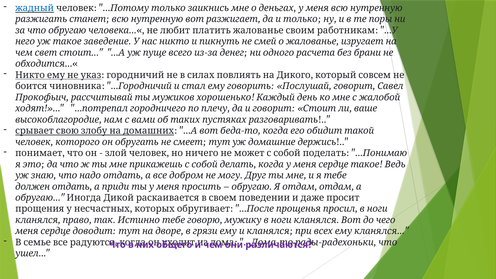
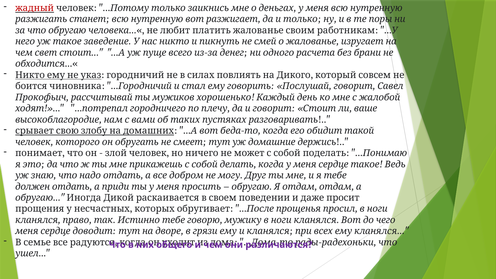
жадный colour: blue -> red
